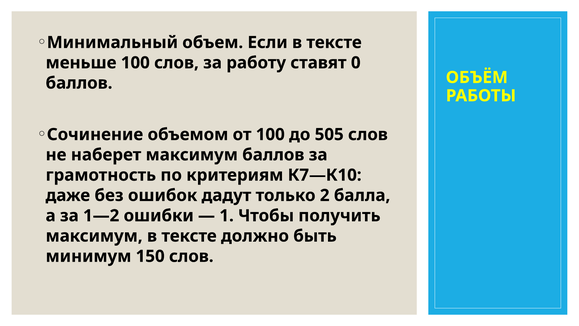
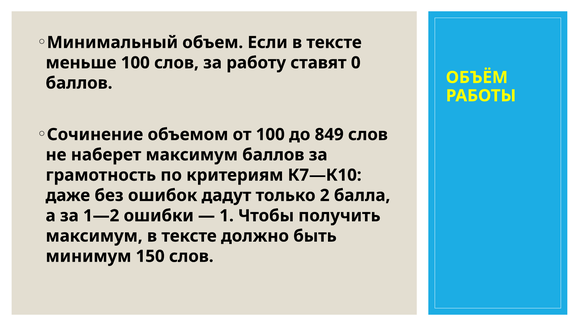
505: 505 -> 849
